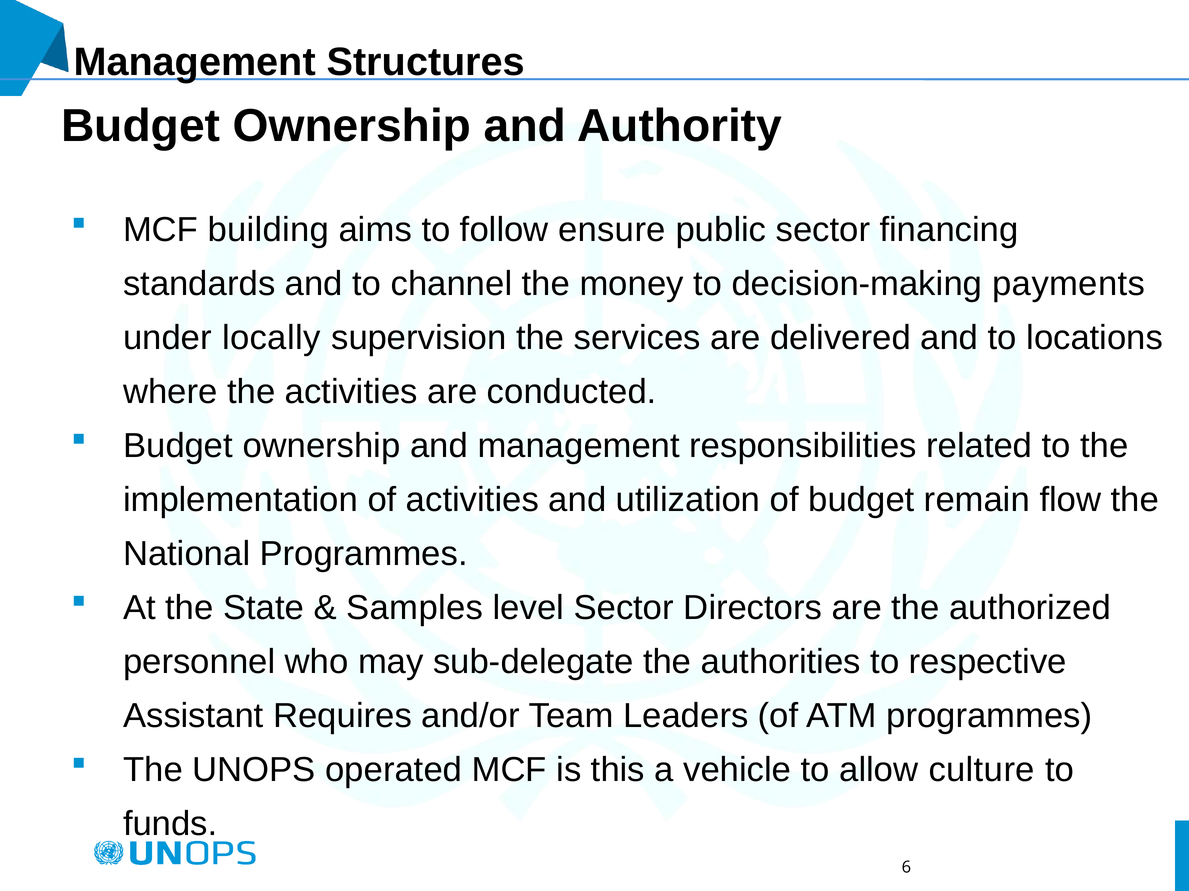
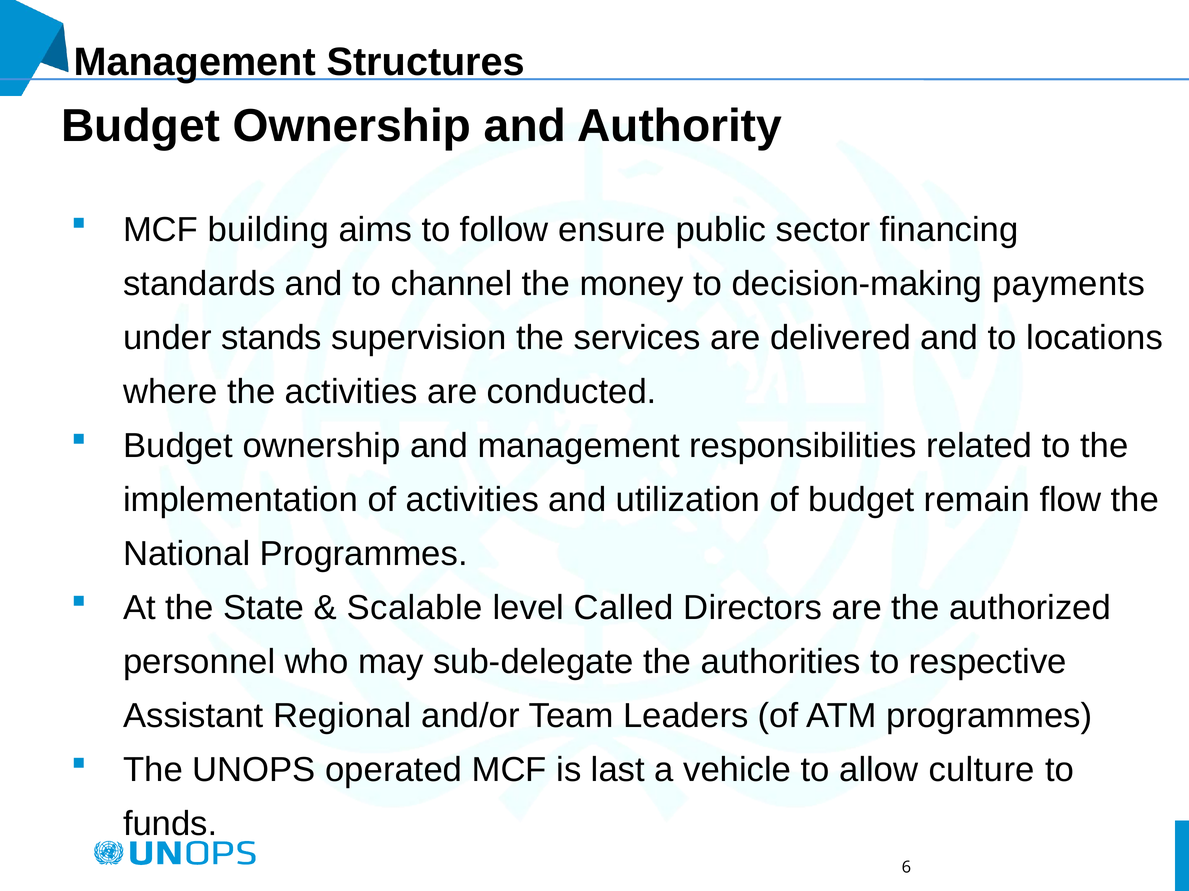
locally: locally -> stands
Samples: Samples -> Scalable
level Sector: Sector -> Called
Requires: Requires -> Regional
this: this -> last
